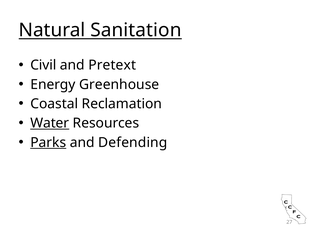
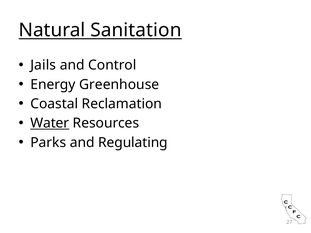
Civil: Civil -> Jails
Pretext: Pretext -> Control
Parks underline: present -> none
Defending: Defending -> Regulating
